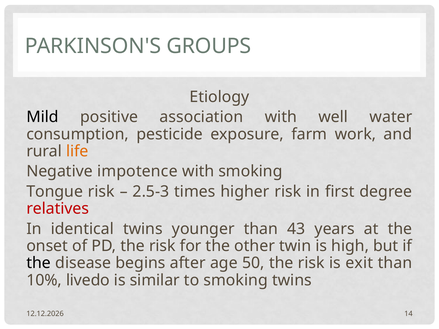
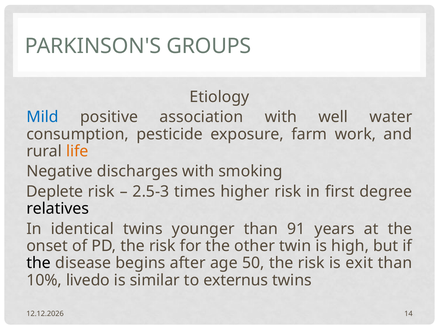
Mild colour: black -> blue
impotence: impotence -> discharges
Tongue: Tongue -> Deplete
relatives colour: red -> black
43: 43 -> 91
to smoking: smoking -> externus
